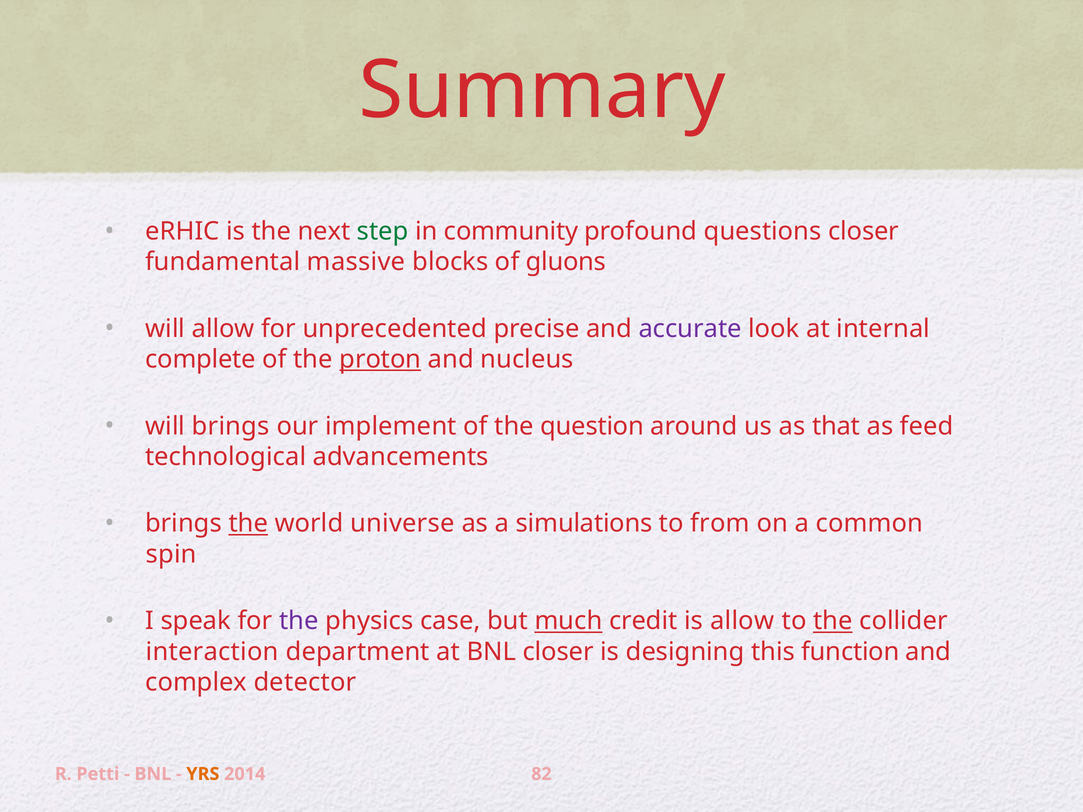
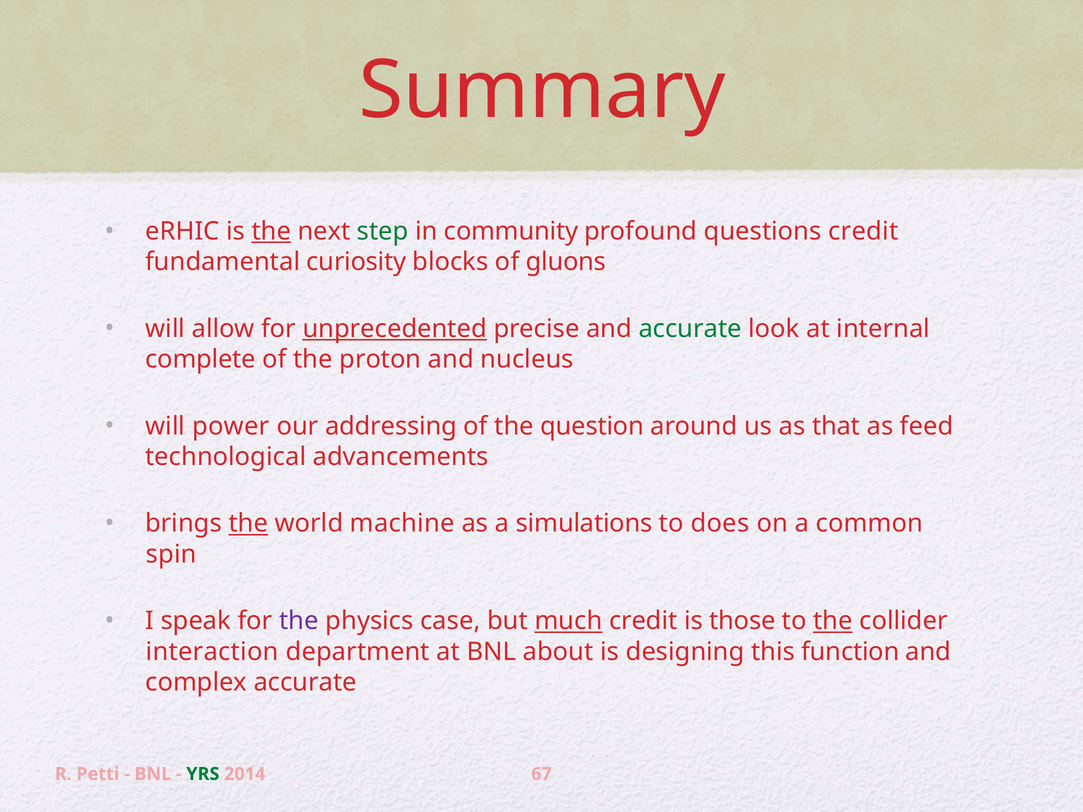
the at (271, 231) underline: none -> present
questions closer: closer -> credit
massive: massive -> curiosity
unprecedented underline: none -> present
accurate at (690, 329) colour: purple -> green
proton underline: present -> none
will brings: brings -> power
implement: implement -> addressing
universe: universe -> machine
from: from -> does
is allow: allow -> those
BNL closer: closer -> about
complex detector: detector -> accurate
YRS colour: orange -> green
82: 82 -> 67
